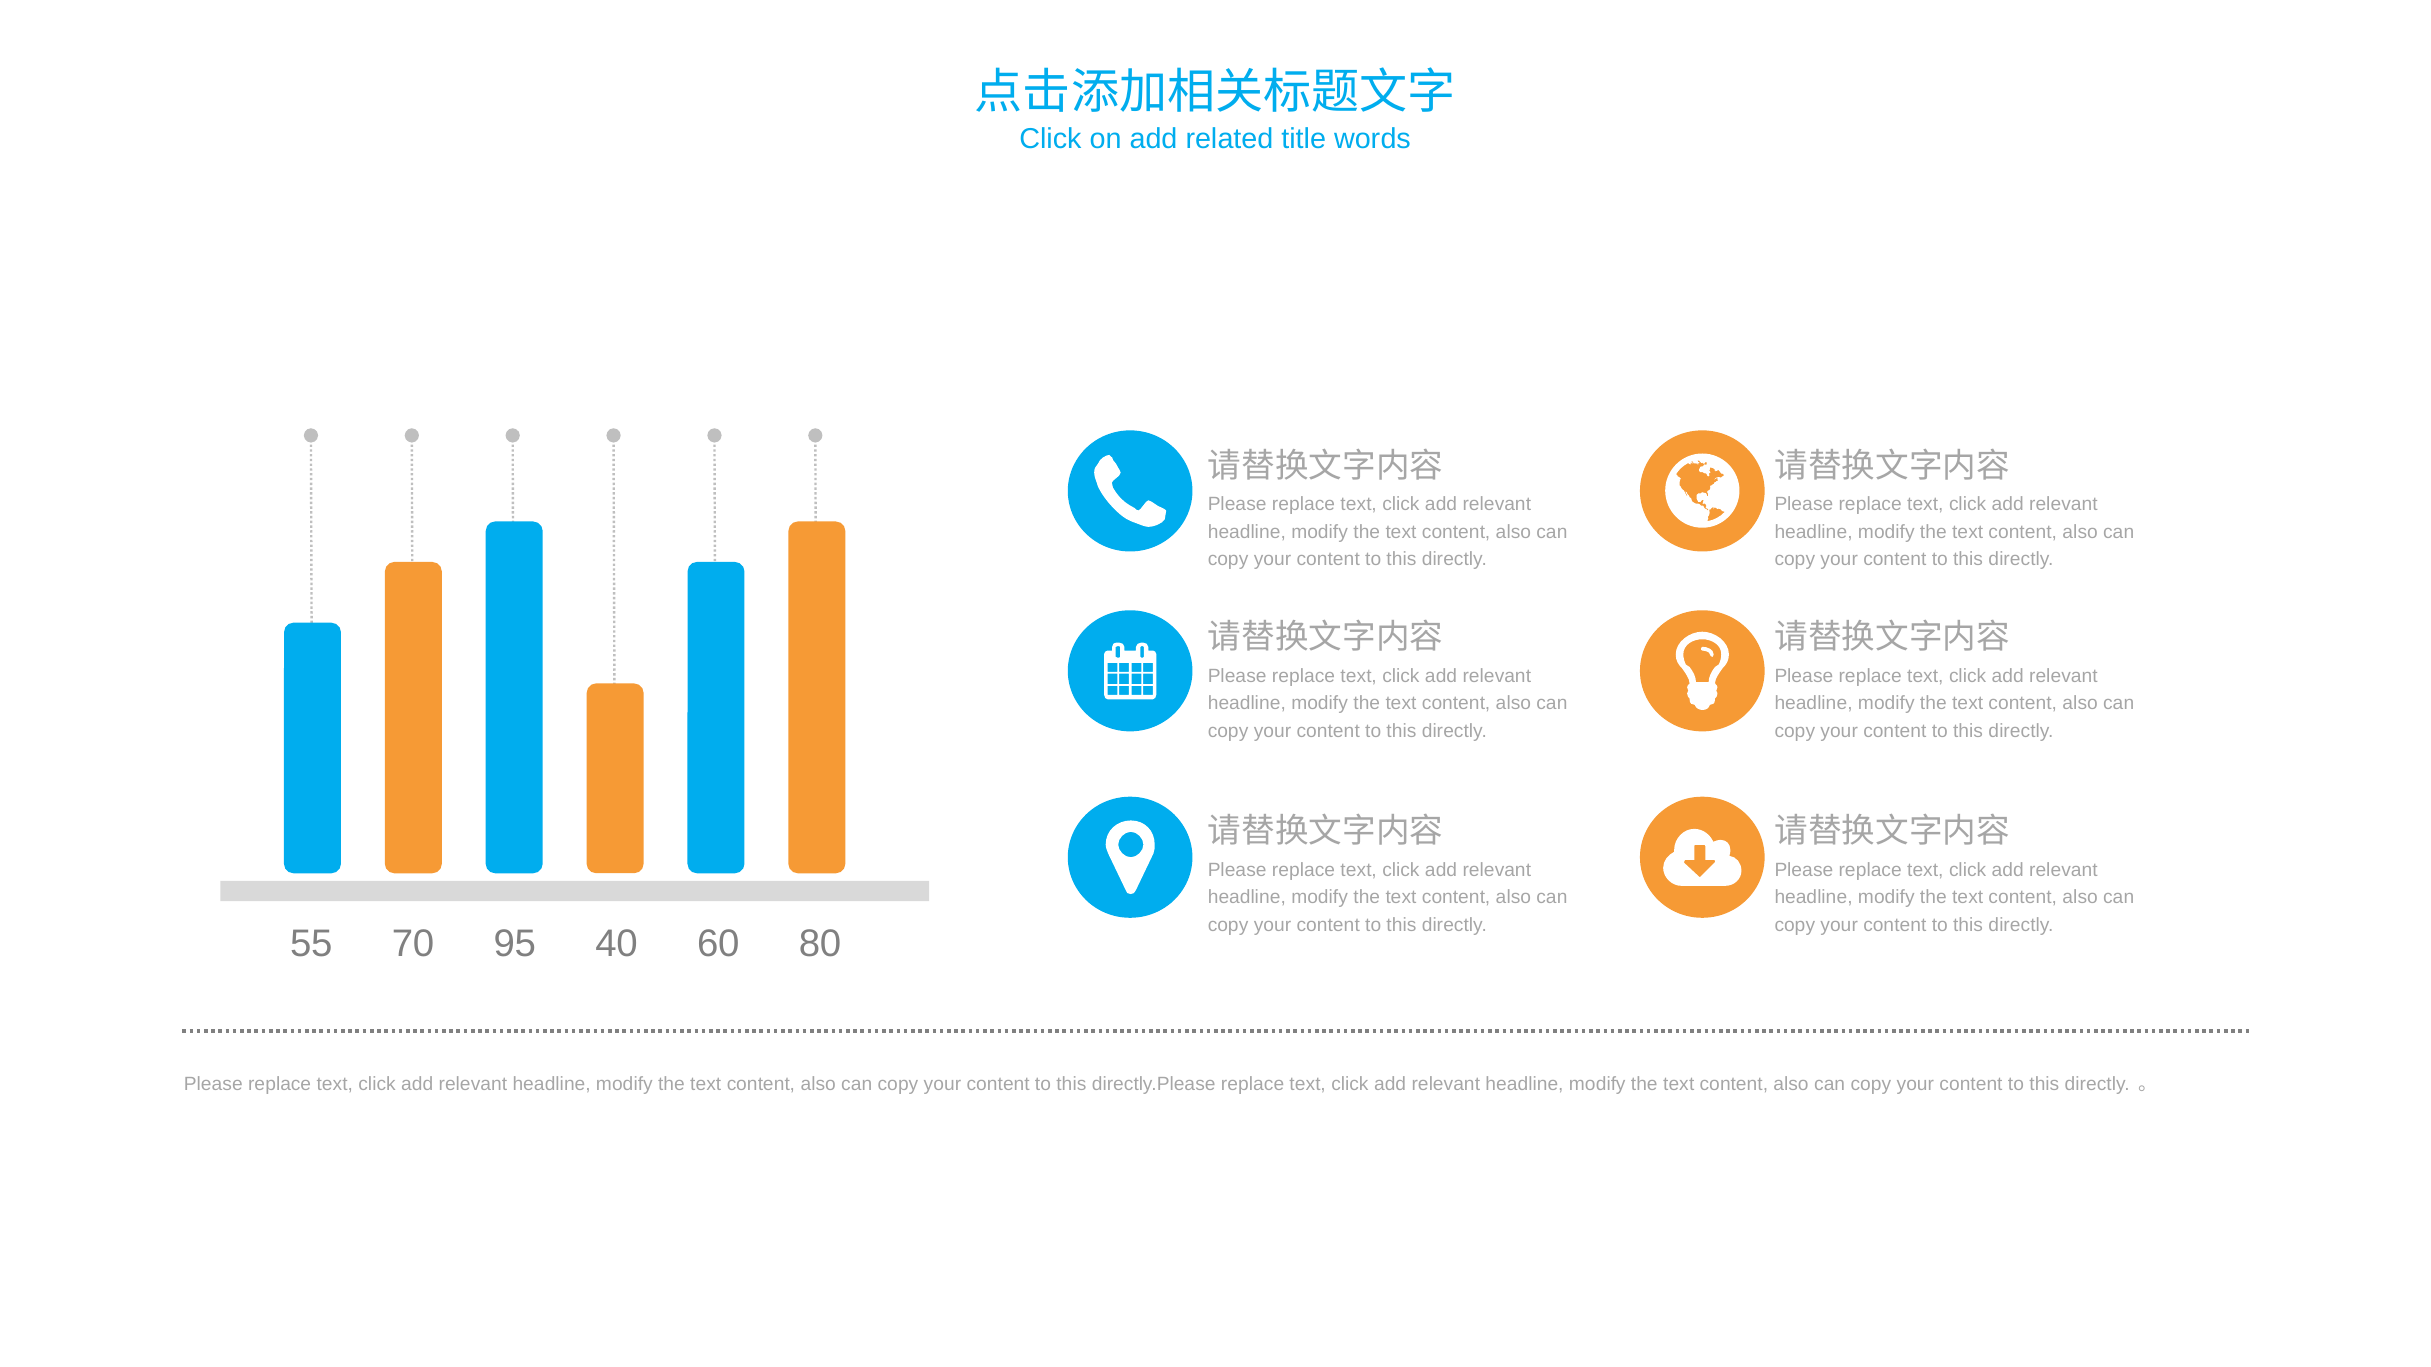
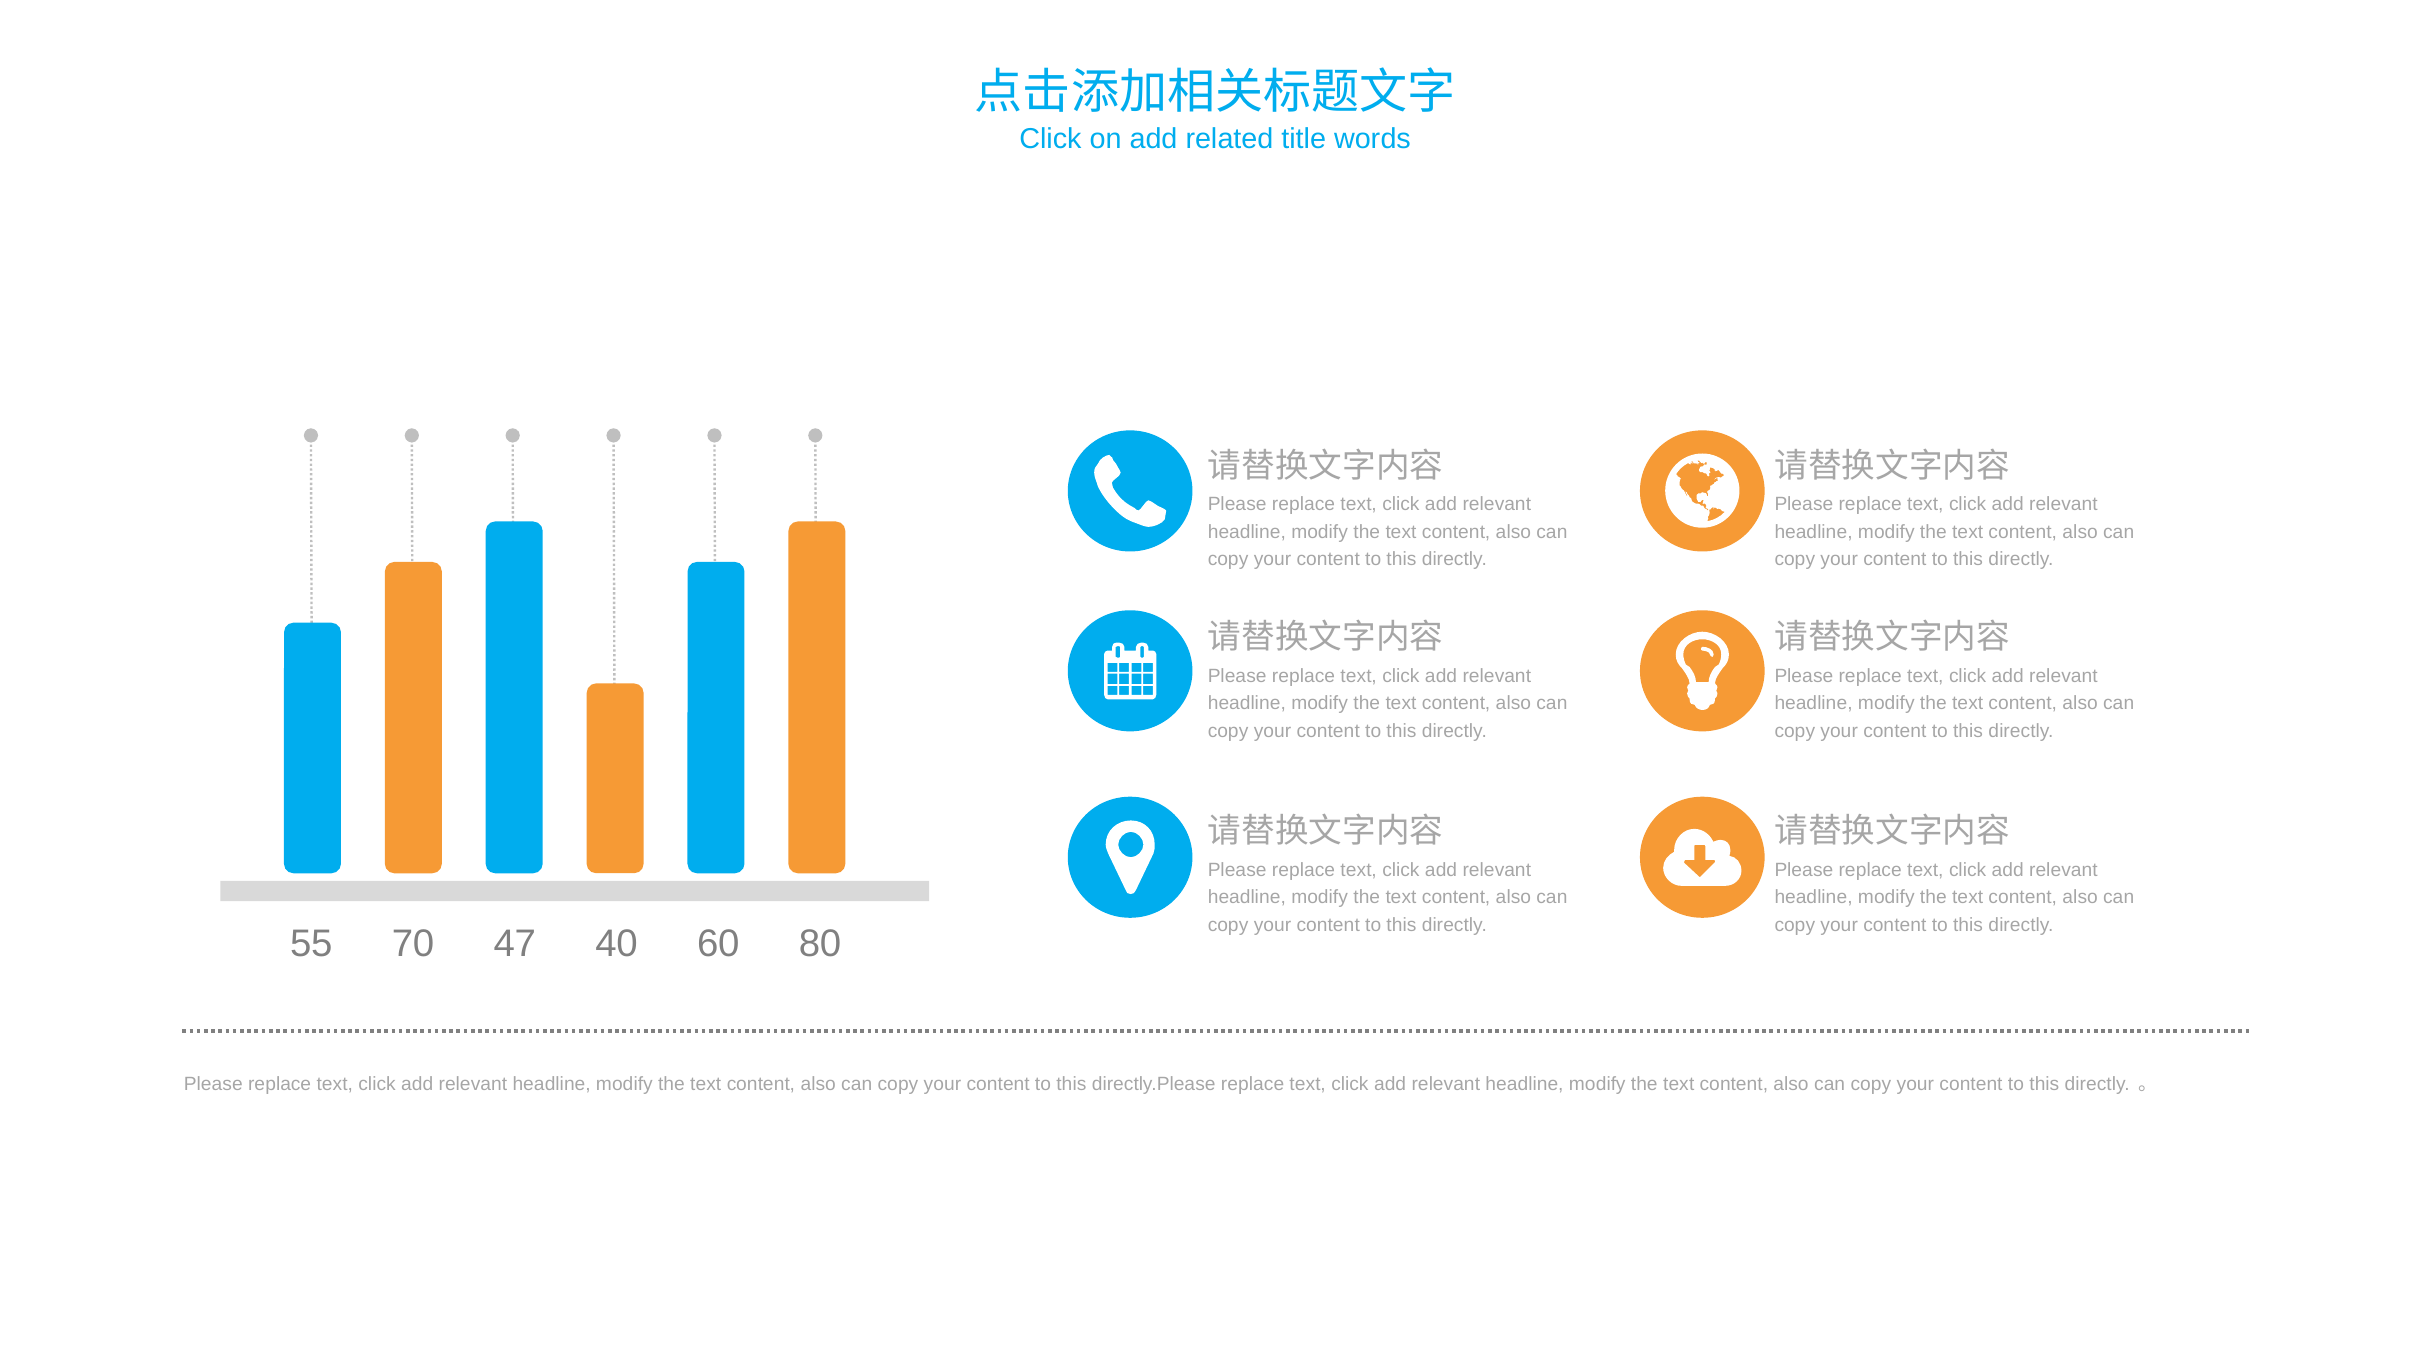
95: 95 -> 47
